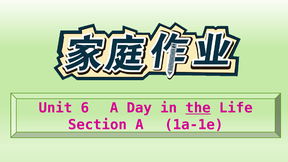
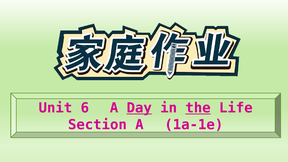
Day underline: none -> present
